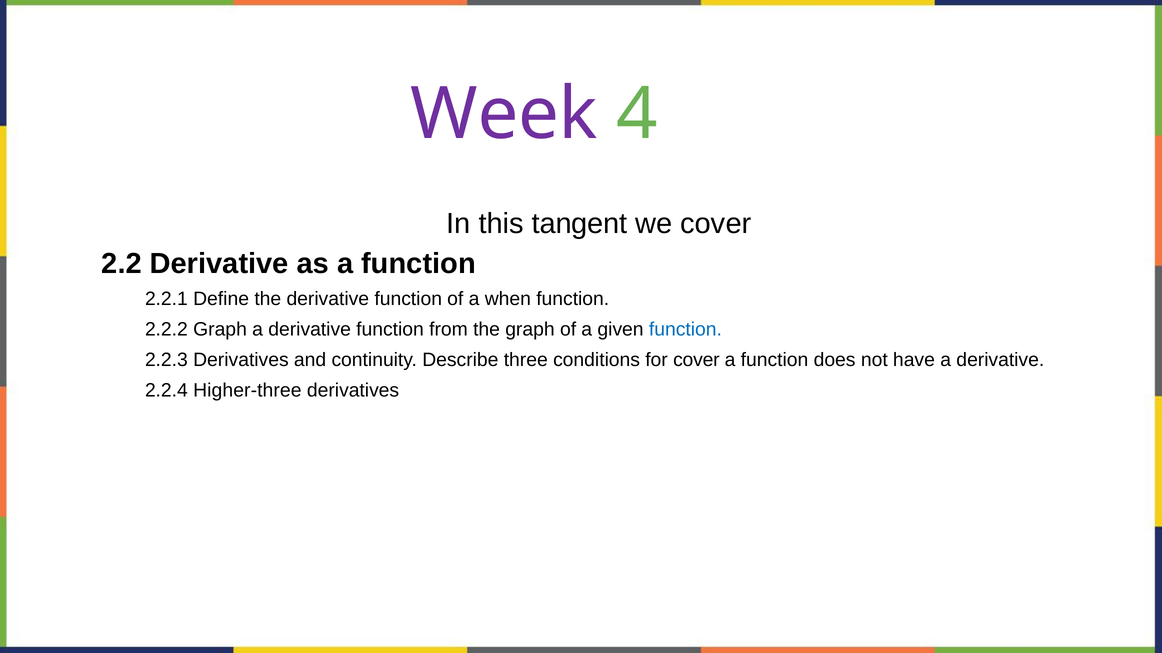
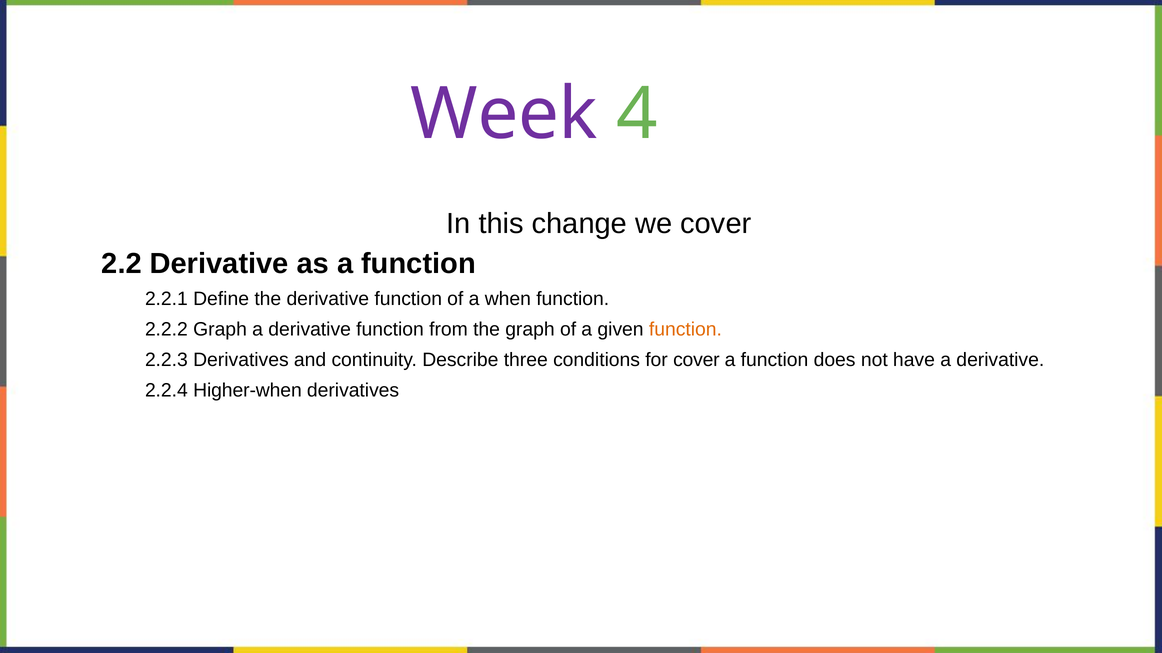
tangent: tangent -> change
function at (685, 330) colour: blue -> orange
Higher-three: Higher-three -> Higher-when
